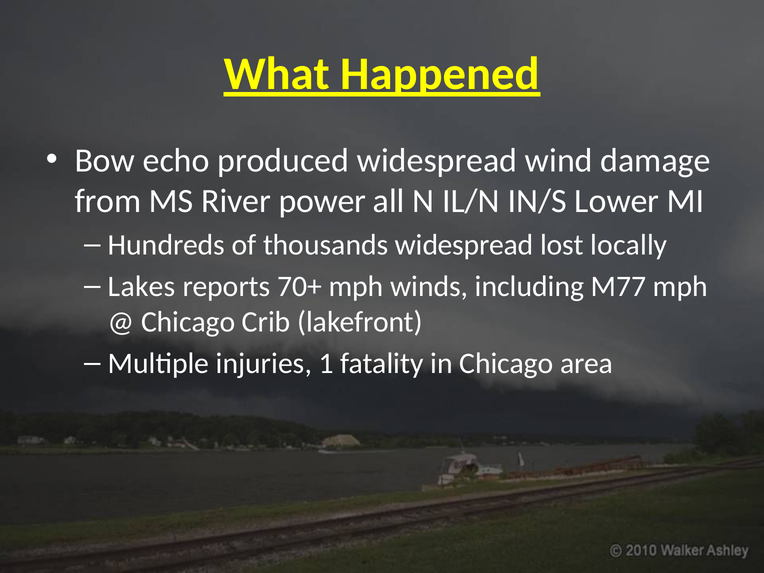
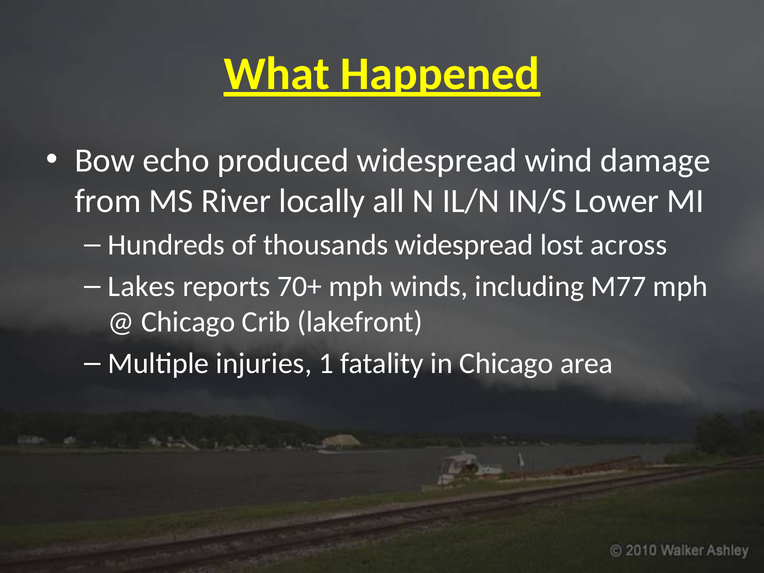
power: power -> locally
locally: locally -> across
